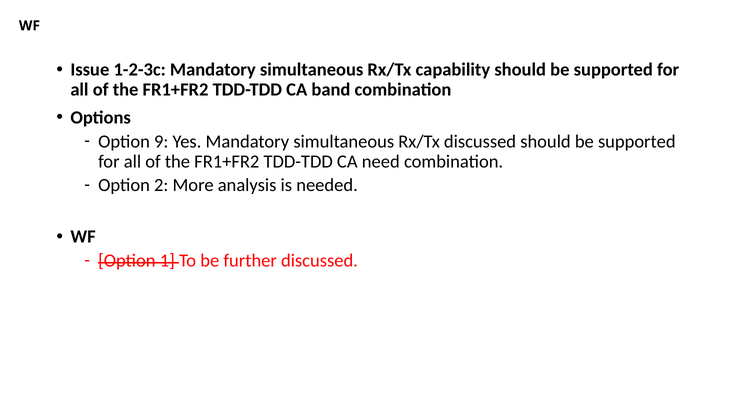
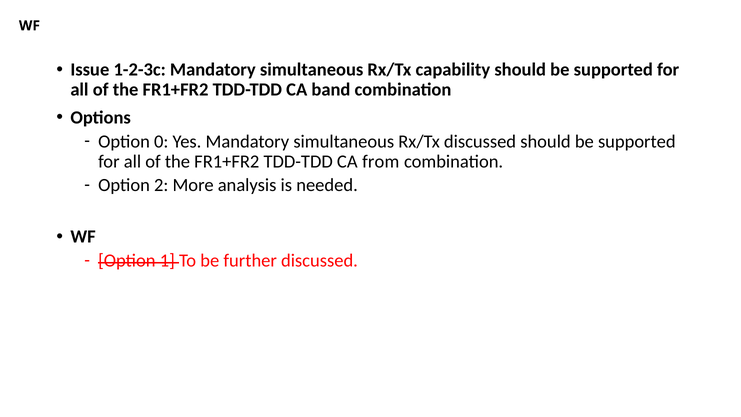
9: 9 -> 0
need: need -> from
